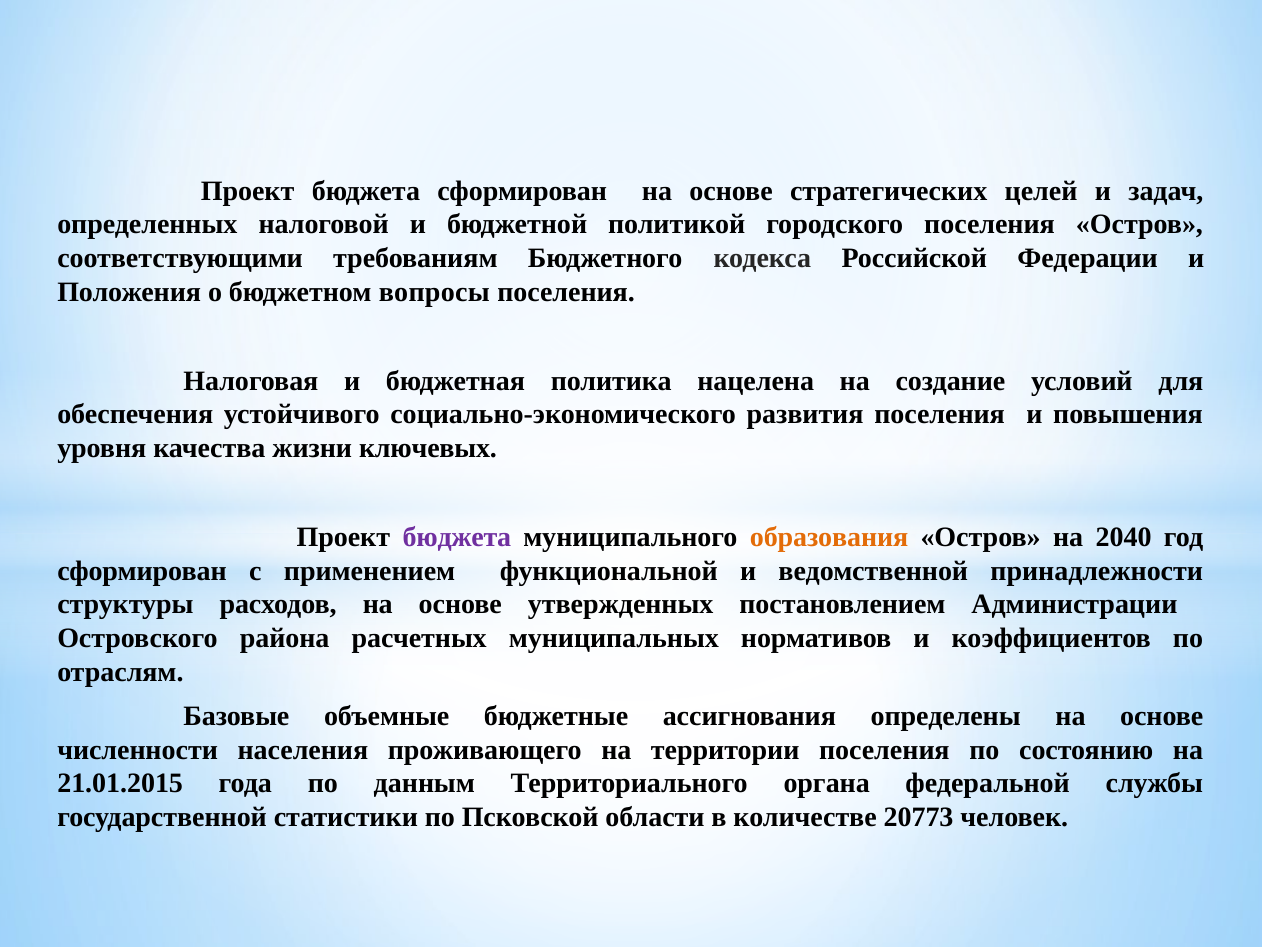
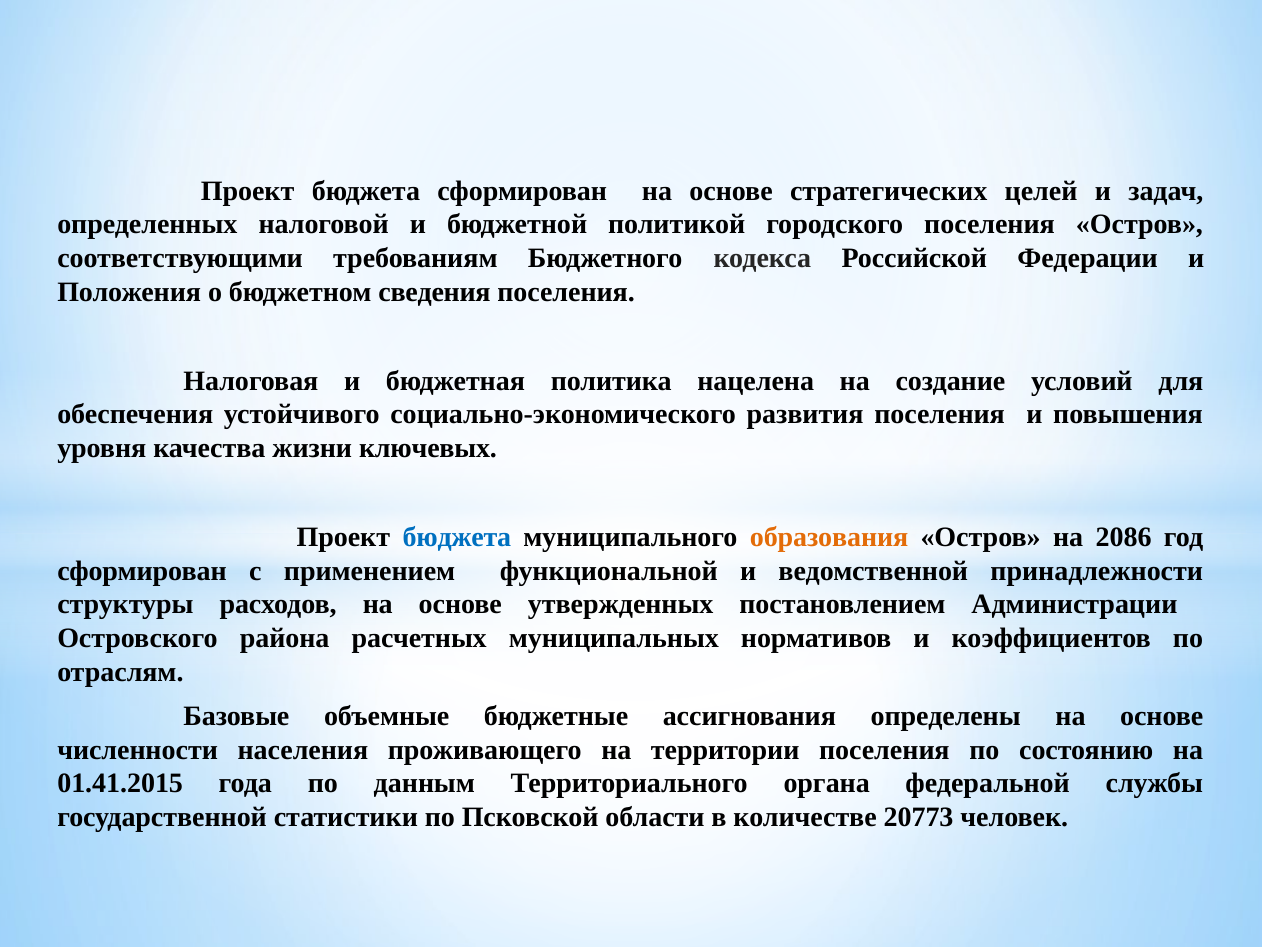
вопросы: вопросы -> сведения
бюджета at (457, 537) colour: purple -> blue
2040: 2040 -> 2086
21.01.2015: 21.01.2015 -> 01.41.2015
